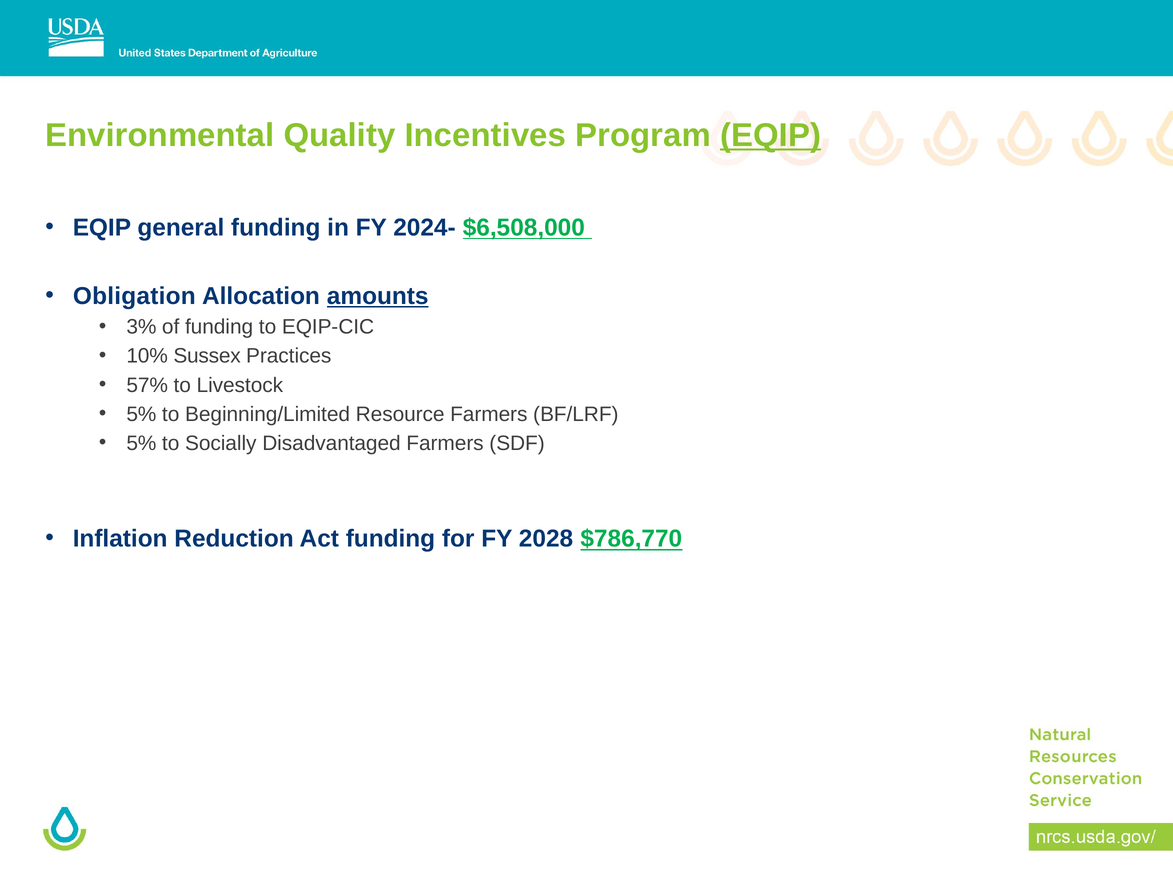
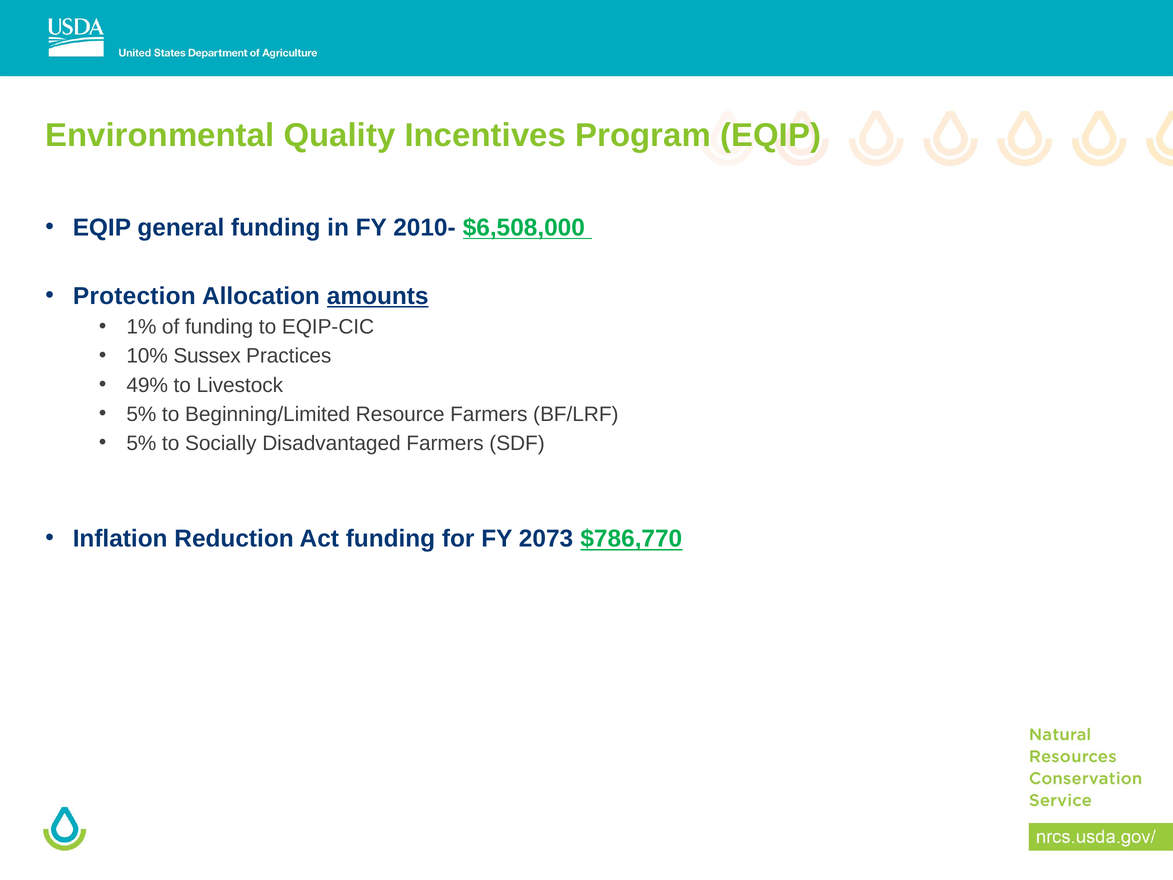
EQIP at (771, 135) underline: present -> none
2024-: 2024- -> 2010-
Obligation: Obligation -> Protection
3%: 3% -> 1%
57%: 57% -> 49%
2028: 2028 -> 2073
